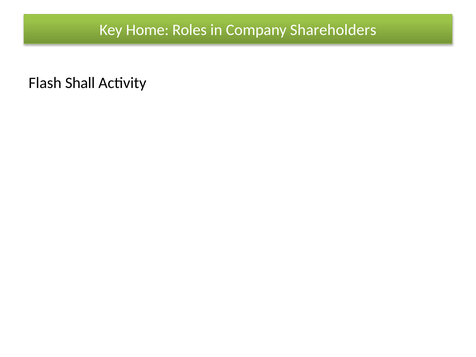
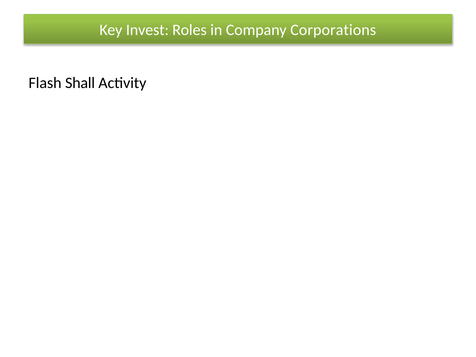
Home: Home -> Invest
Shareholders: Shareholders -> Corporations
